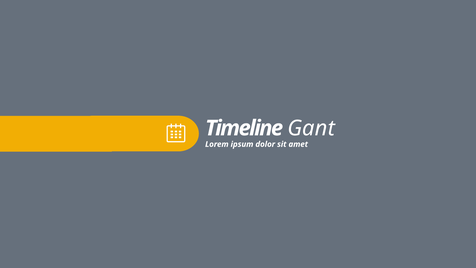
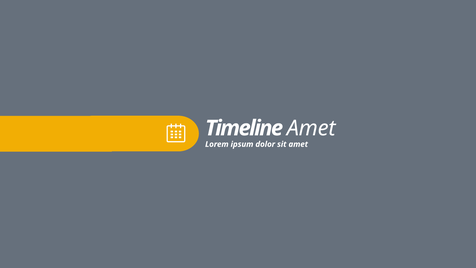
Gant at (311, 128): Gant -> Amet
